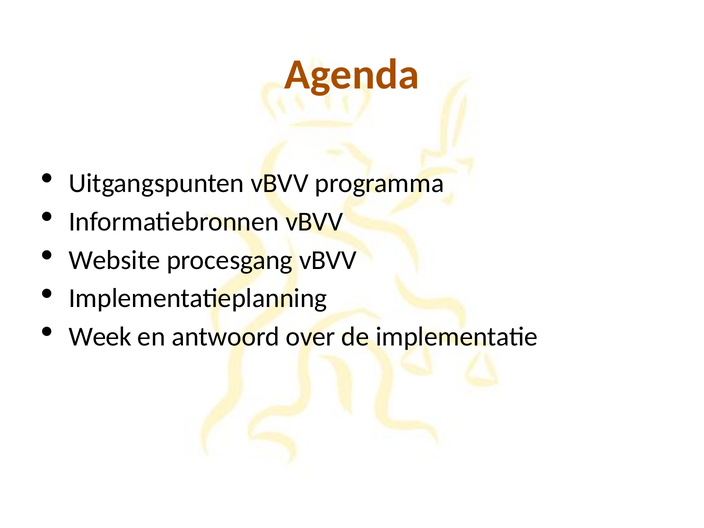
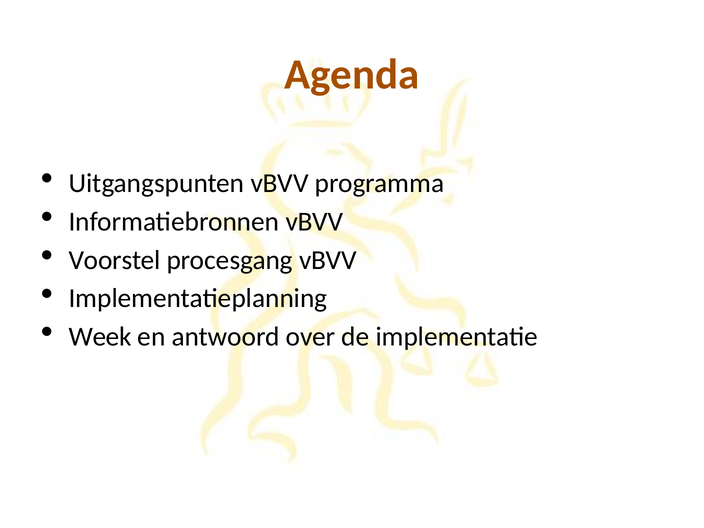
Website: Website -> Voorstel
